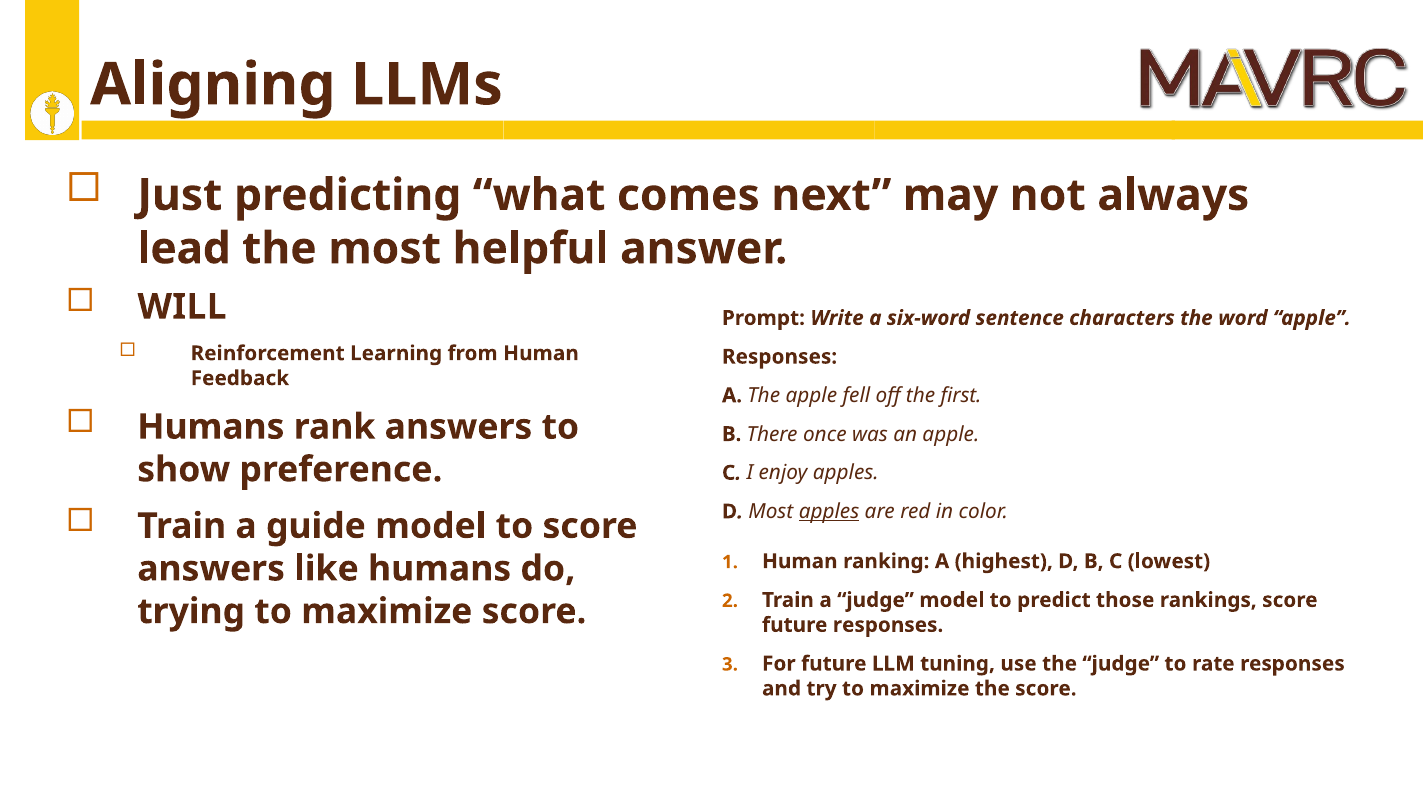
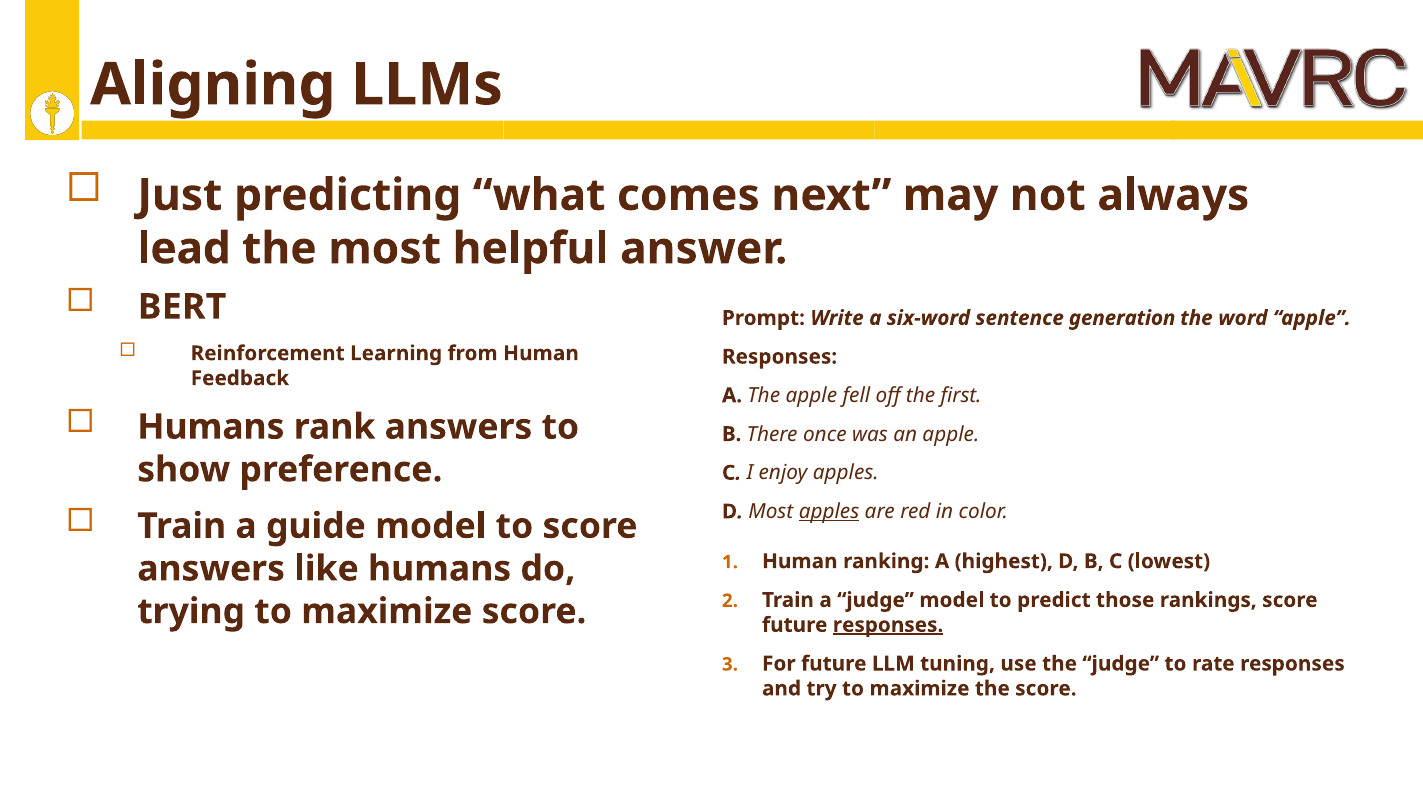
WILL: WILL -> BERT
characters: characters -> generation
responses at (888, 625) underline: none -> present
